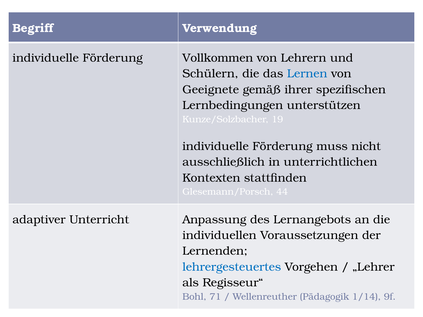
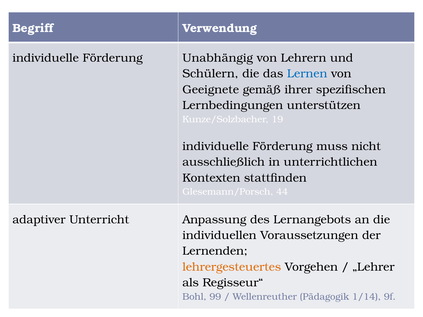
Vollkommen: Vollkommen -> Unabhängig
lehrergesteuertes colour: blue -> orange
71: 71 -> 99
